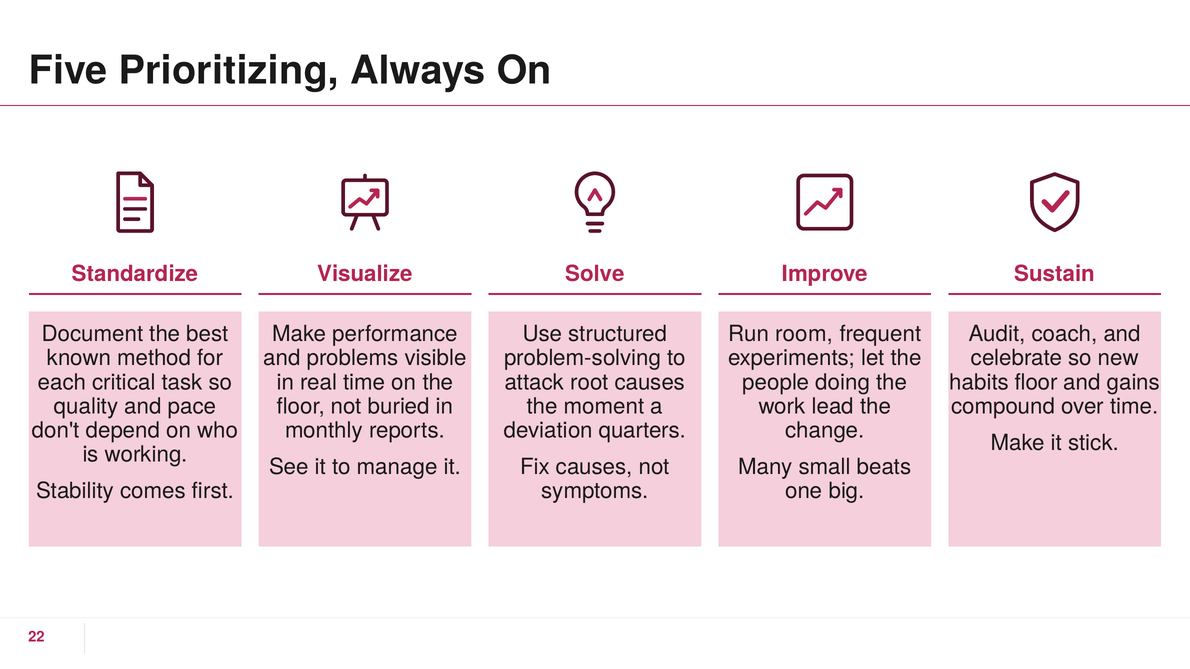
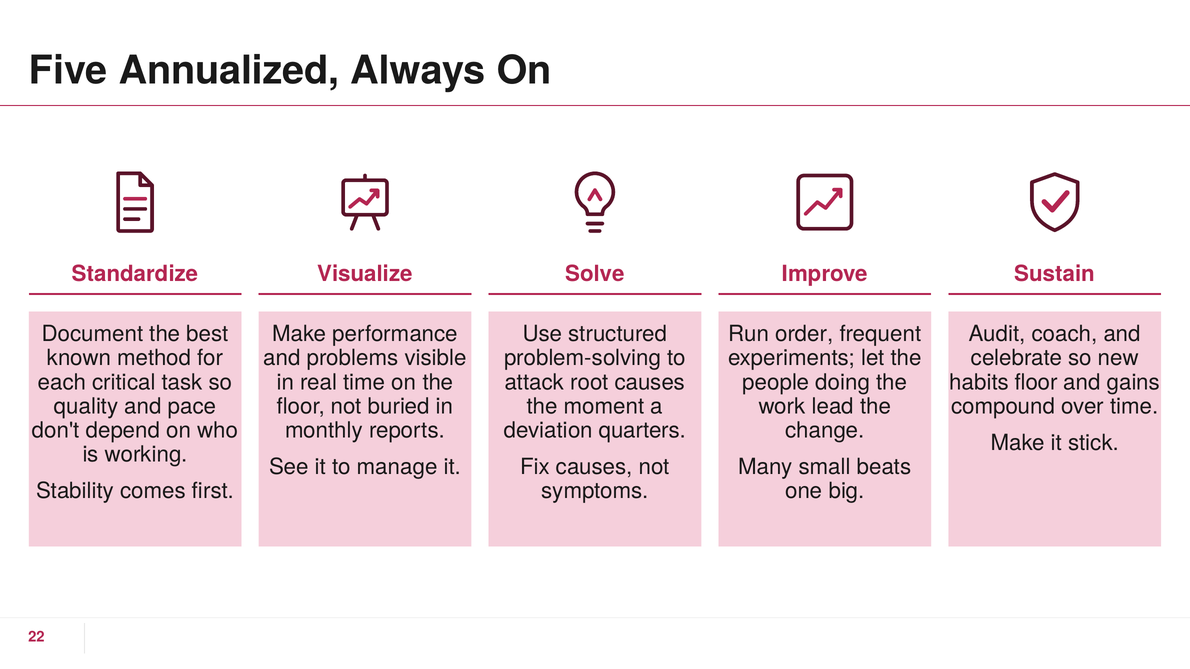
Prioritizing: Prioritizing -> Annualized
room: room -> order
